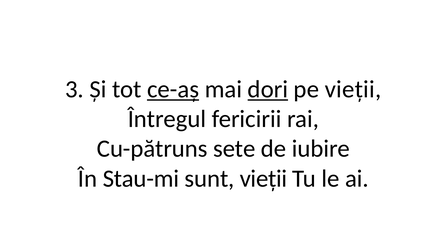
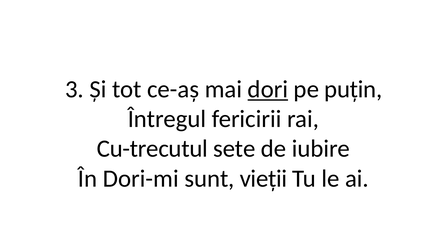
ce-aș underline: present -> none
pe vieții: vieții -> puțin
Cu-pătruns: Cu-pătruns -> Cu-trecutul
Stau-mi: Stau-mi -> Dori-mi
